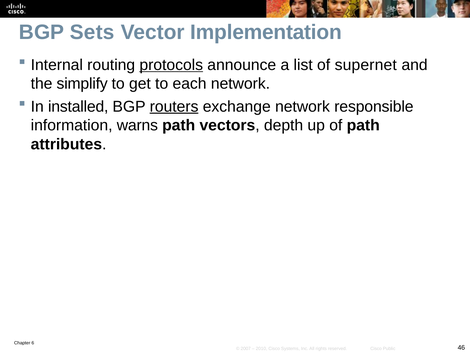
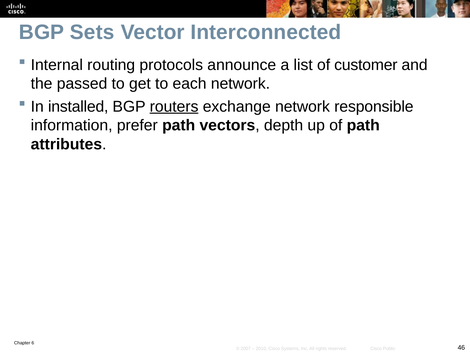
Implementation: Implementation -> Interconnected
protocols underline: present -> none
supernet: supernet -> customer
simplify: simplify -> passed
warns: warns -> prefer
